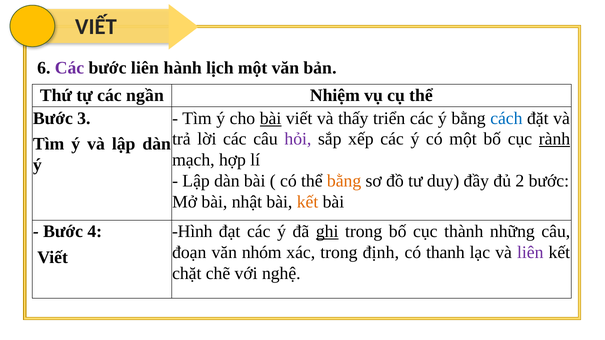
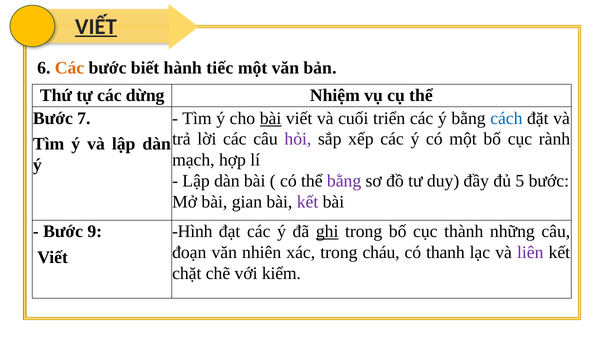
VIẾT at (96, 27) underline: none -> present
Các at (69, 68) colour: purple -> orange
bước liên: liên -> biết
lịch: lịch -> tiếc
ngần: ngần -> dừng
3: 3 -> 7
thấy: thấy -> cuối
rành underline: present -> none
bằng at (344, 181) colour: orange -> purple
2: 2 -> 5
nhật: nhật -> gian
kết at (308, 202) colour: orange -> purple
4: 4 -> 9
nhóm: nhóm -> nhiên
định: định -> cháu
nghệ: nghệ -> kiểm
